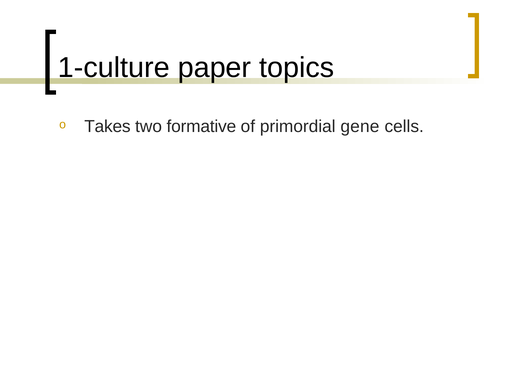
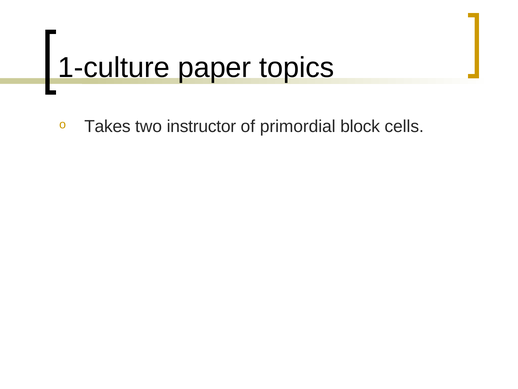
formative: formative -> instructor
gene: gene -> block
